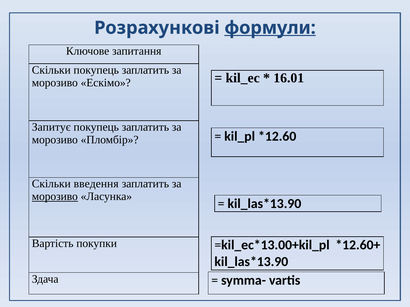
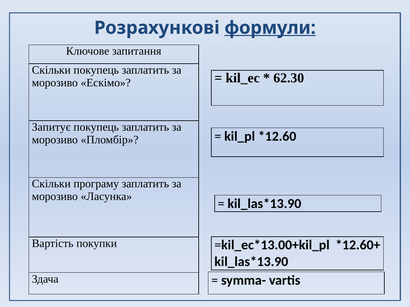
16.01: 16.01 -> 62.30
введення: введення -> програму
морозиво at (55, 197) underline: present -> none
